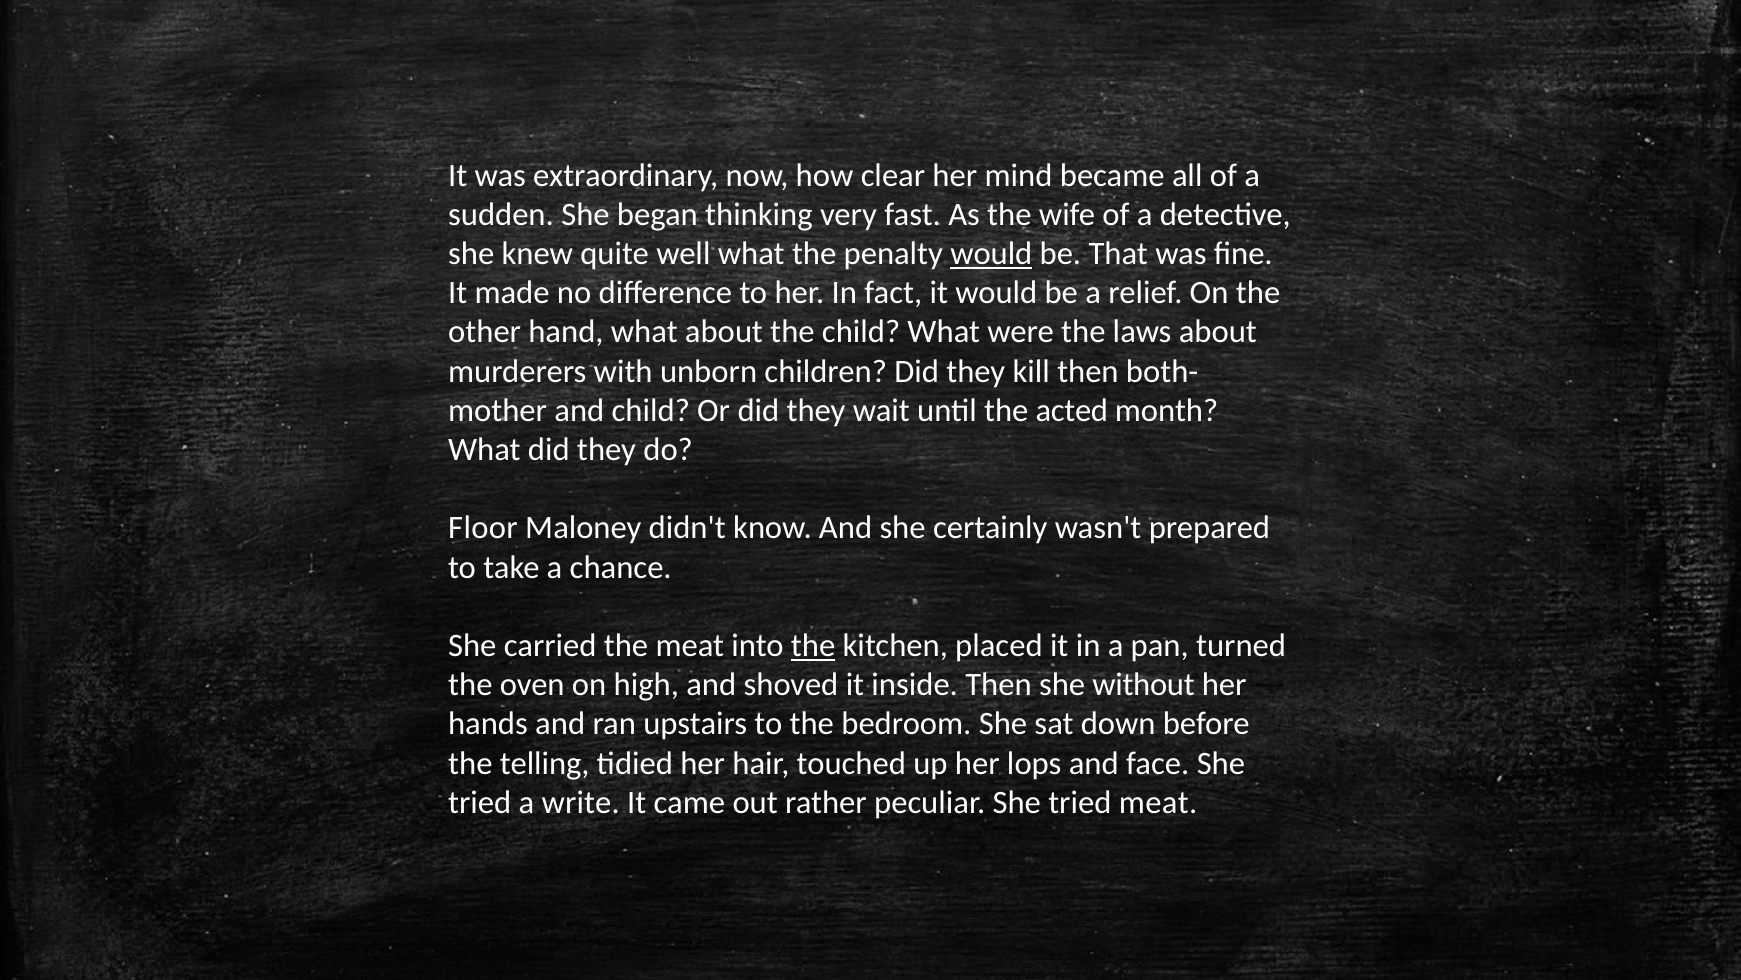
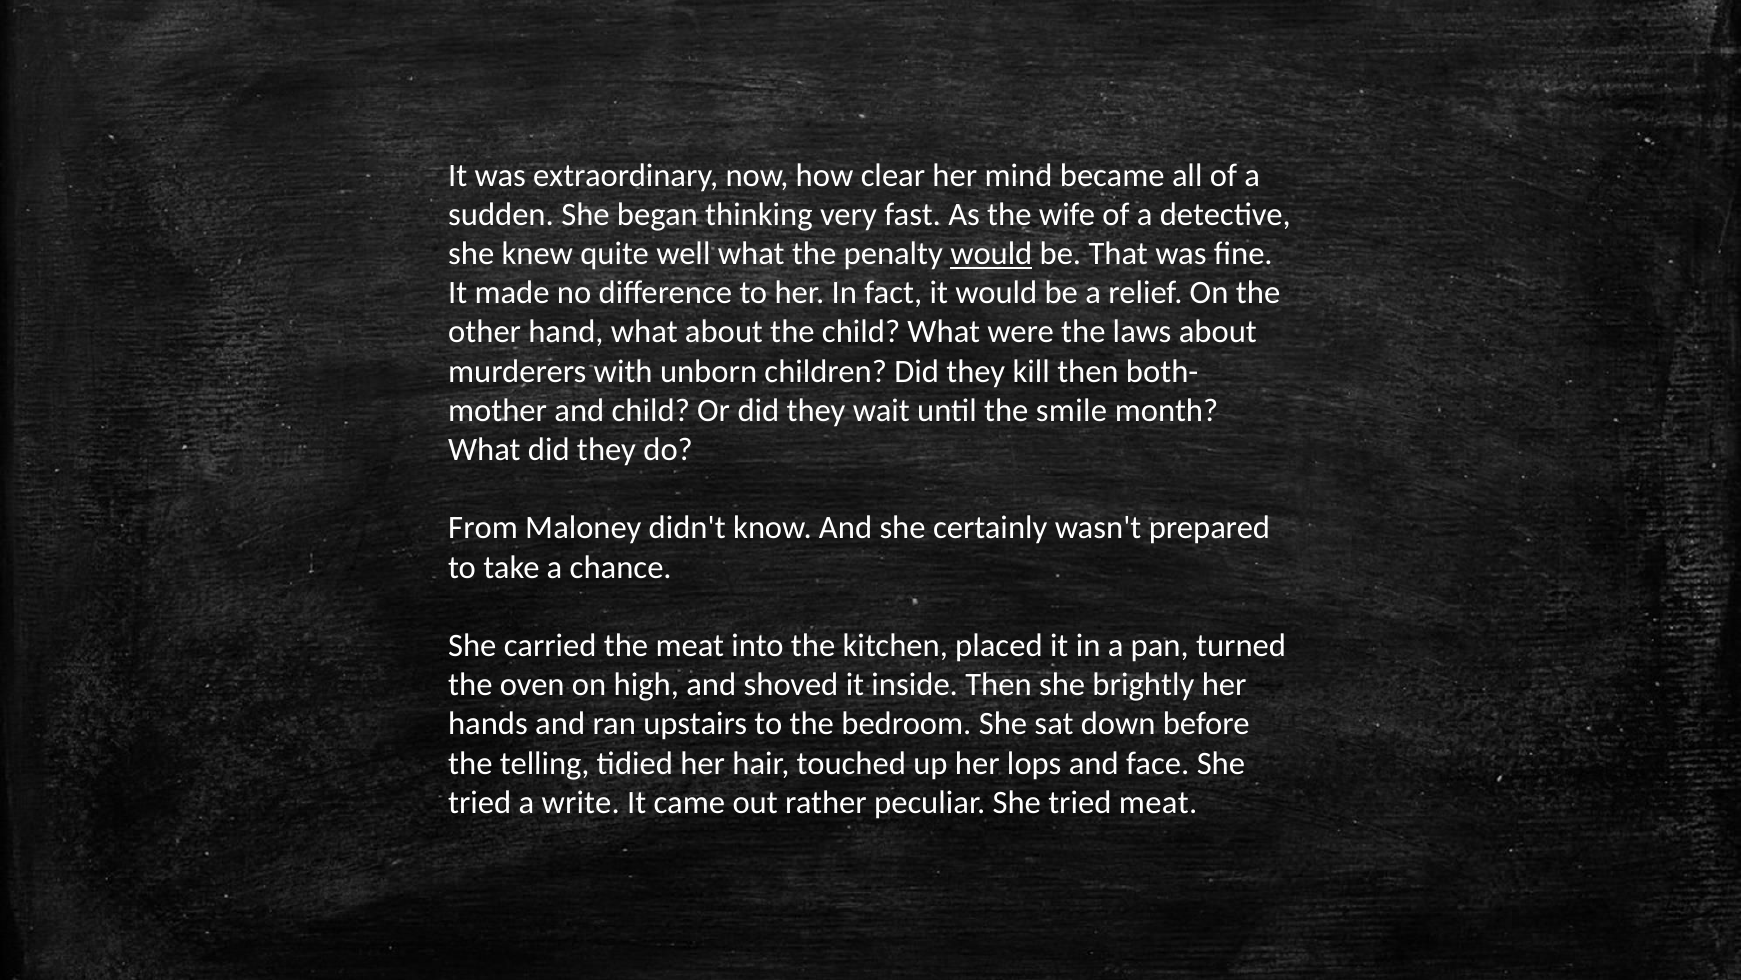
acted: acted -> smile
Floor: Floor -> From
the at (813, 645) underline: present -> none
without: without -> brightly
